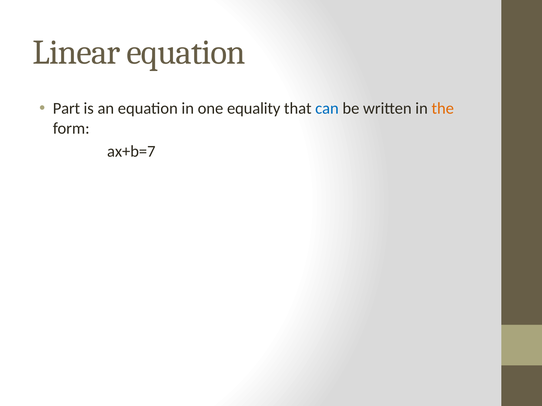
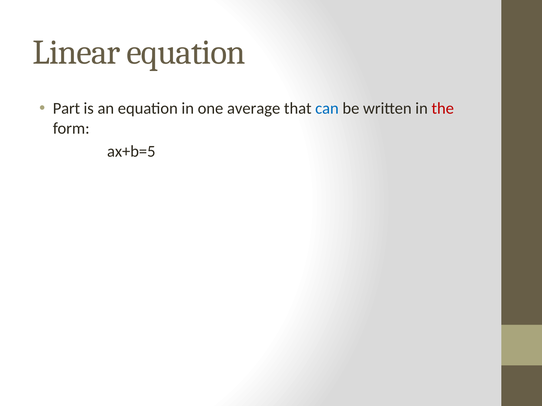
equality: equality -> average
the colour: orange -> red
ax+b=7: ax+b=7 -> ax+b=5
